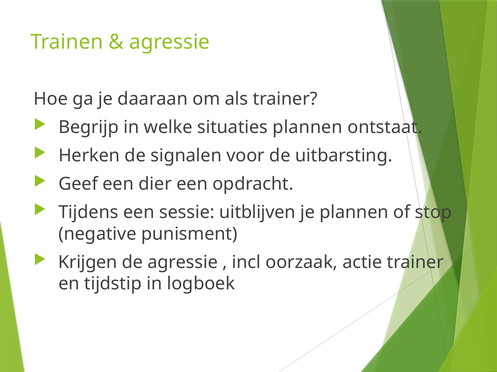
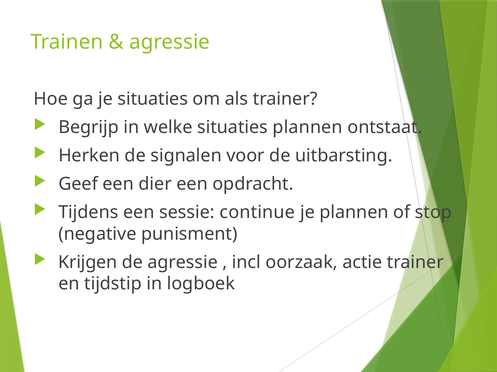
je daaraan: daaraan -> situaties
uitblijven: uitblijven -> continue
